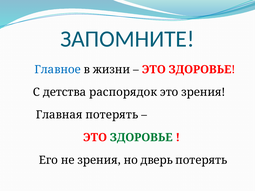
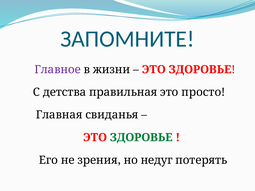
Главное colour: blue -> purple
распорядок: распорядок -> правильная
это зрения: зрения -> просто
Главная потерять: потерять -> свиданья
дверь: дверь -> недуг
